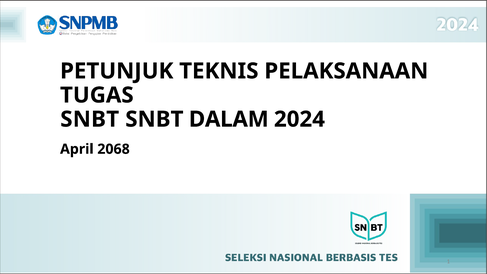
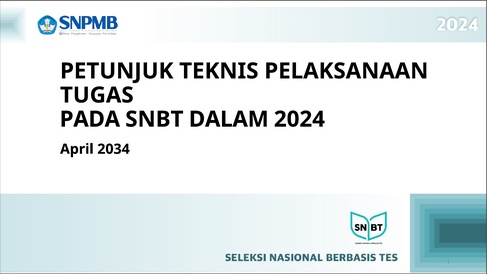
SNBT at (90, 119): SNBT -> PADA
2068: 2068 -> 2034
